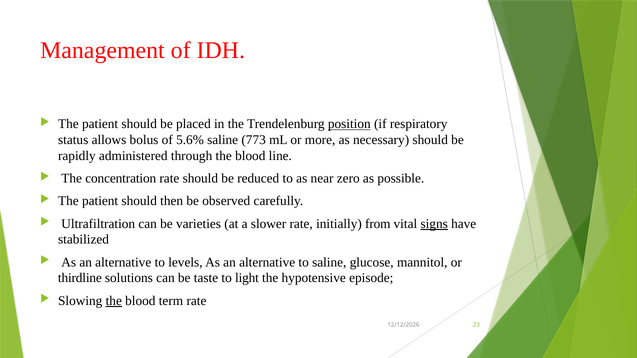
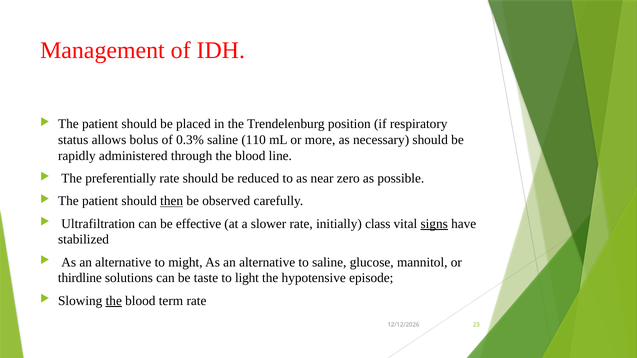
position underline: present -> none
5.6%: 5.6% -> 0.3%
773: 773 -> 110
concentration: concentration -> preferentially
then underline: none -> present
varieties: varieties -> effective
from: from -> class
levels: levels -> might
